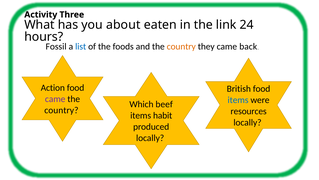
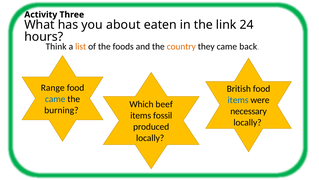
Fossil: Fossil -> Think
list colour: blue -> orange
Action: Action -> Range
came at (55, 99) colour: purple -> blue
country at (61, 110): country -> burning
resources: resources -> necessary
habit: habit -> fossil
